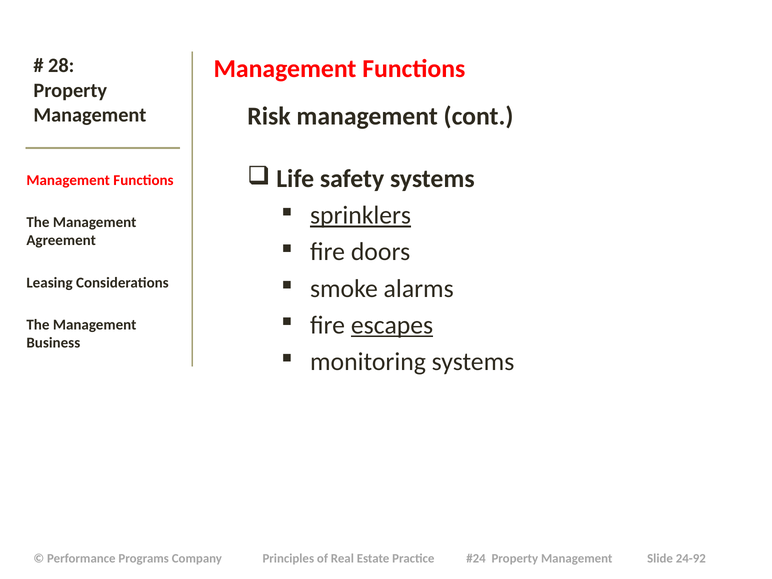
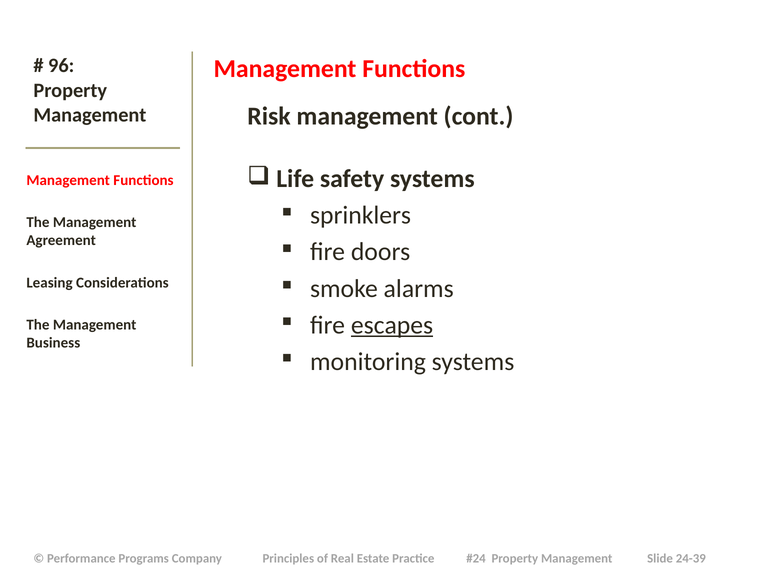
28: 28 -> 96
sprinklers underline: present -> none
24-92: 24-92 -> 24-39
